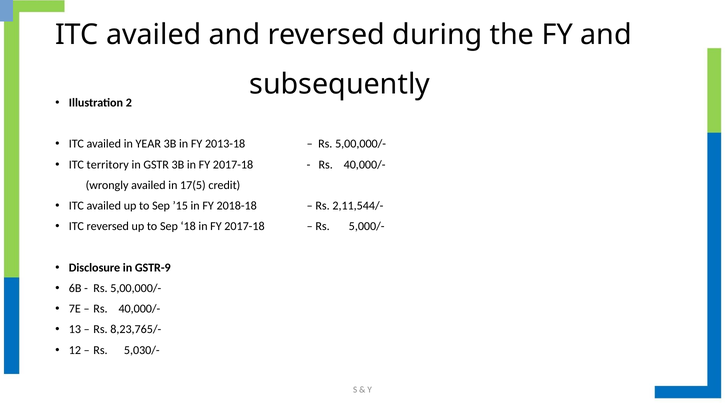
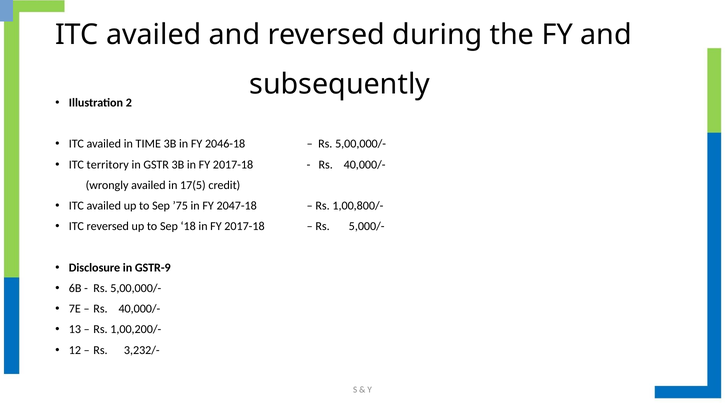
YEAR: YEAR -> TIME
2013-18: 2013-18 -> 2046-18
’15: ’15 -> ’75
2018-18: 2018-18 -> 2047-18
2,11,544/-: 2,11,544/- -> 1,00,800/-
8,23,765/-: 8,23,765/- -> 1,00,200/-
5,030/-: 5,030/- -> 3,232/-
